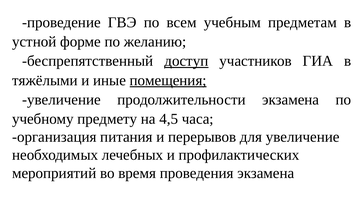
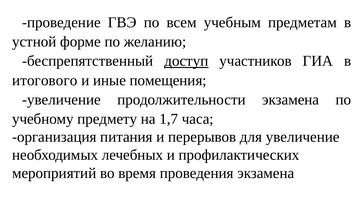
тяжёлыми: тяжёлыми -> итогового
помещения underline: present -> none
4,5: 4,5 -> 1,7
